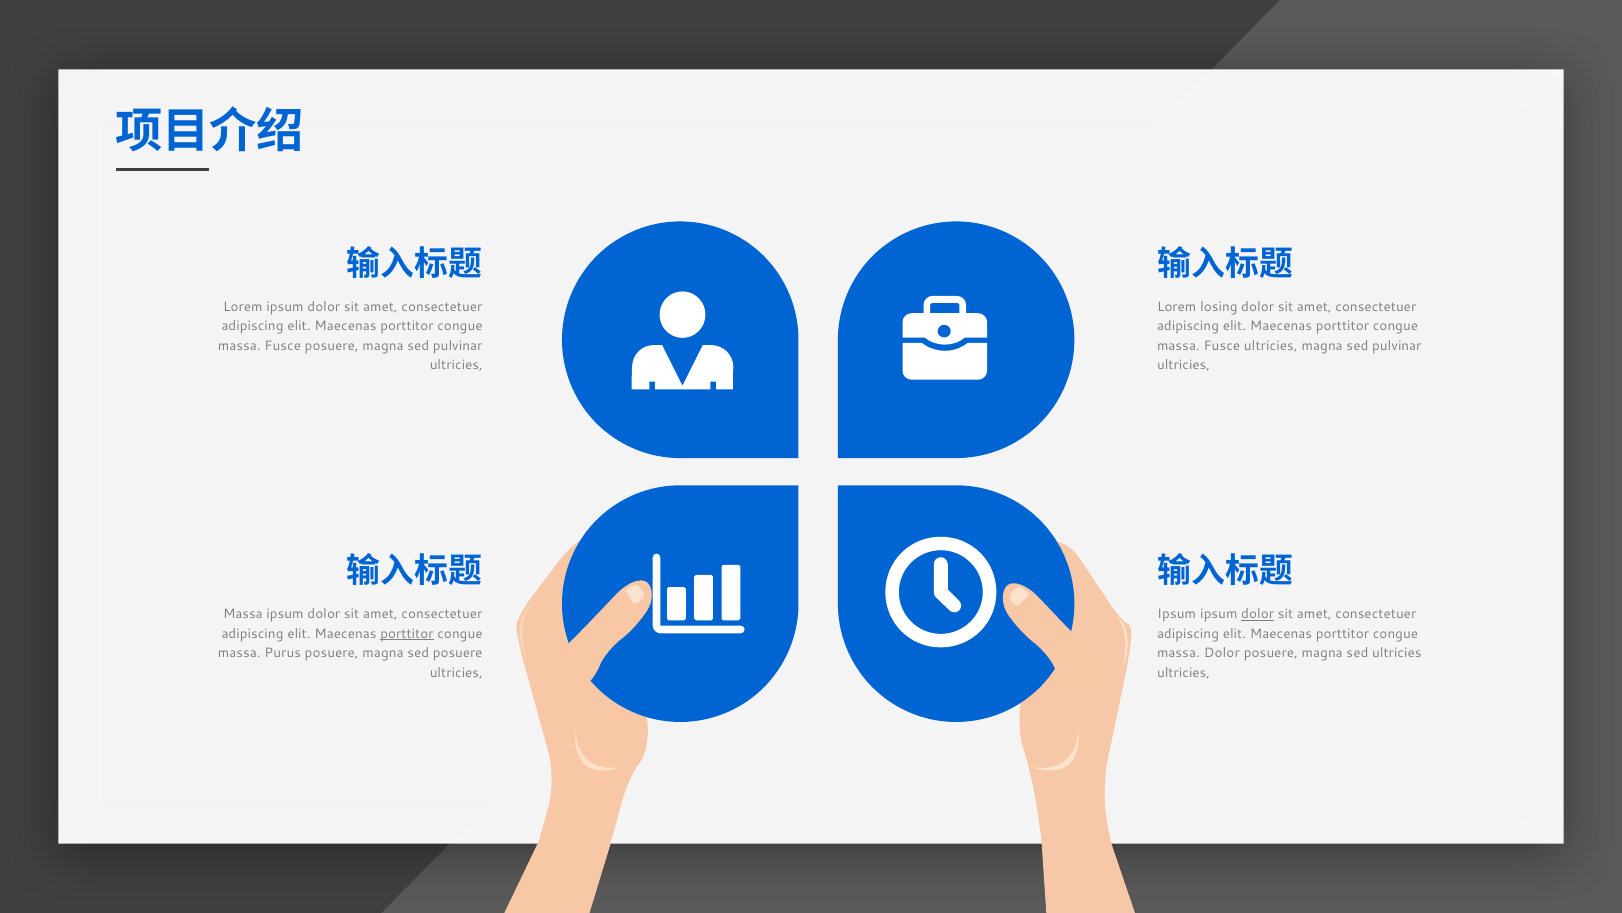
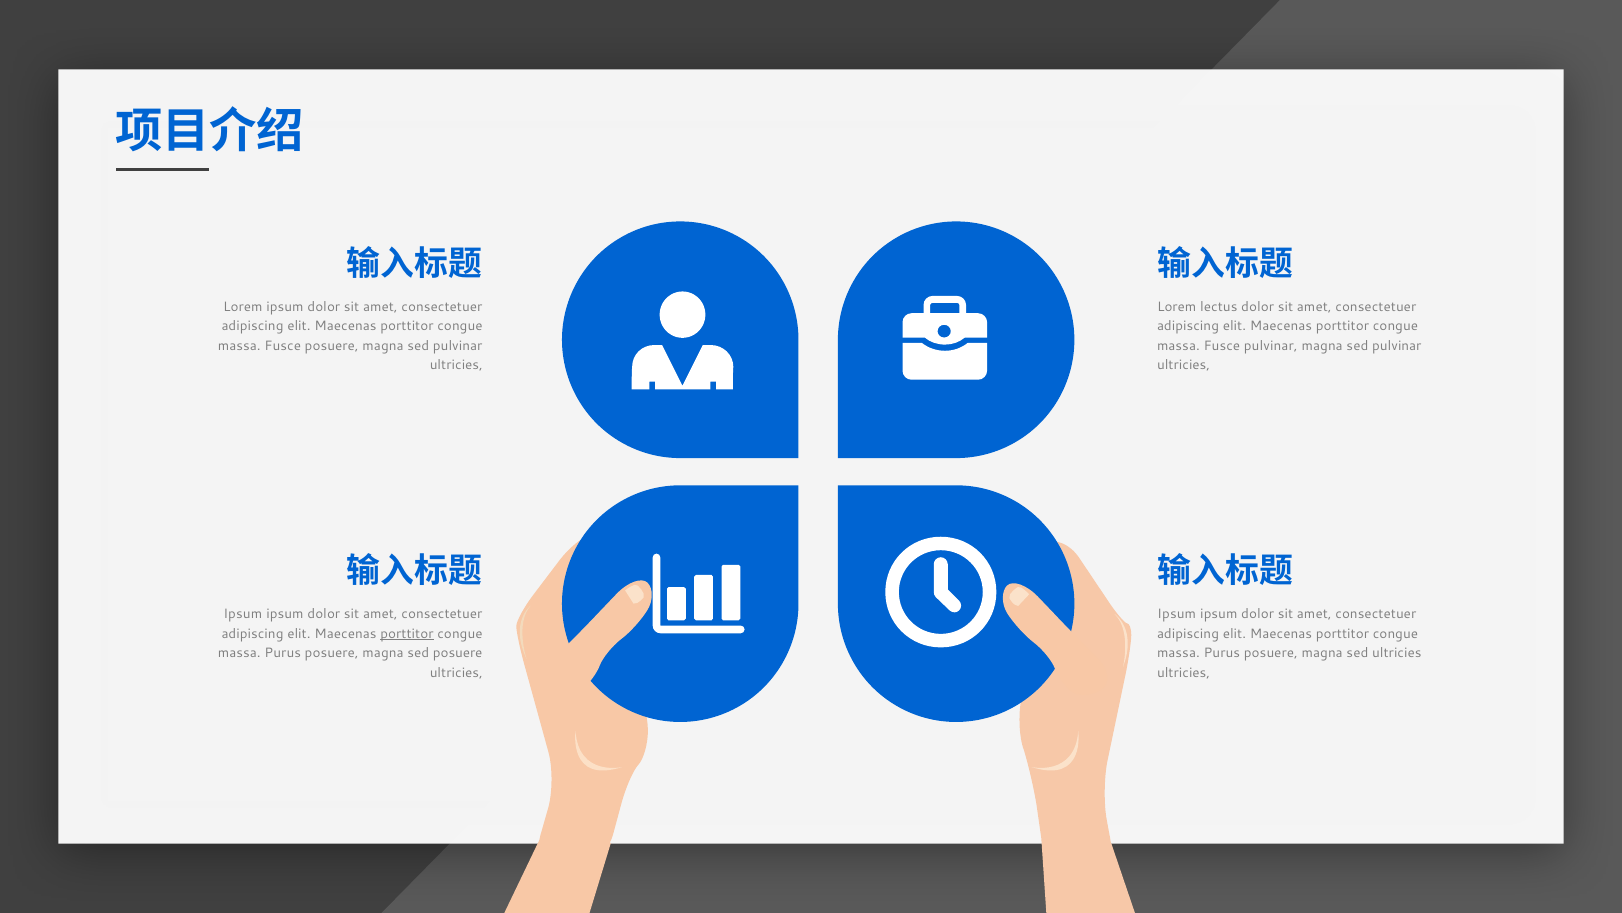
losing: losing -> lectus
Fusce ultricies: ultricies -> pulvinar
Massa at (243, 614): Massa -> Ipsum
dolor at (1258, 614) underline: present -> none
Dolor at (1222, 653): Dolor -> Purus
